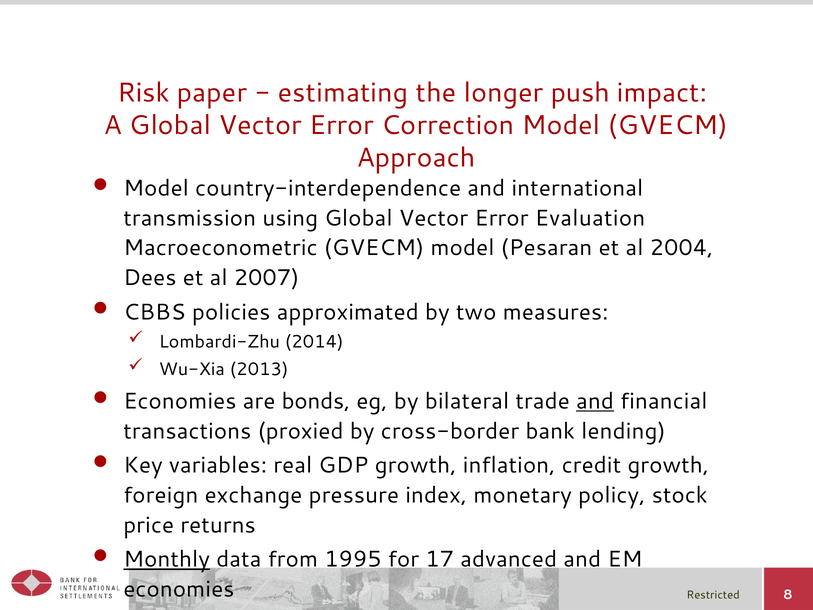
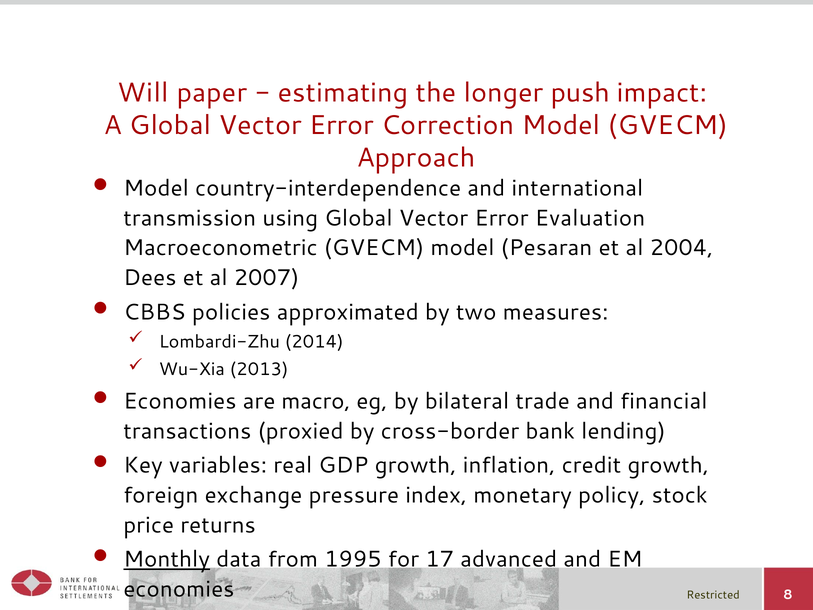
Risk: Risk -> Will
bonds: bonds -> macro
and at (595, 401) underline: present -> none
